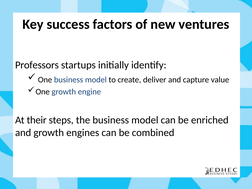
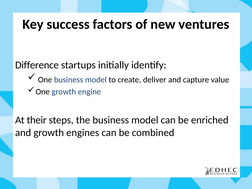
Professors: Professors -> Difference
